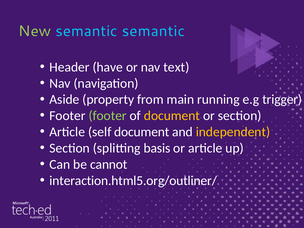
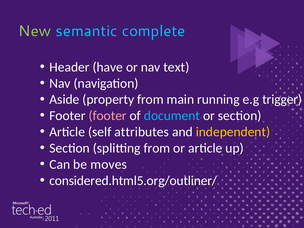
semantic semantic: semantic -> complete
footer at (108, 116) colour: light green -> pink
document at (172, 116) colour: yellow -> light blue
self document: document -> attributes
splitting basis: basis -> from
cannot: cannot -> moves
interaction.html5.org/outliner/: interaction.html5.org/outliner/ -> considered.html5.org/outliner/
